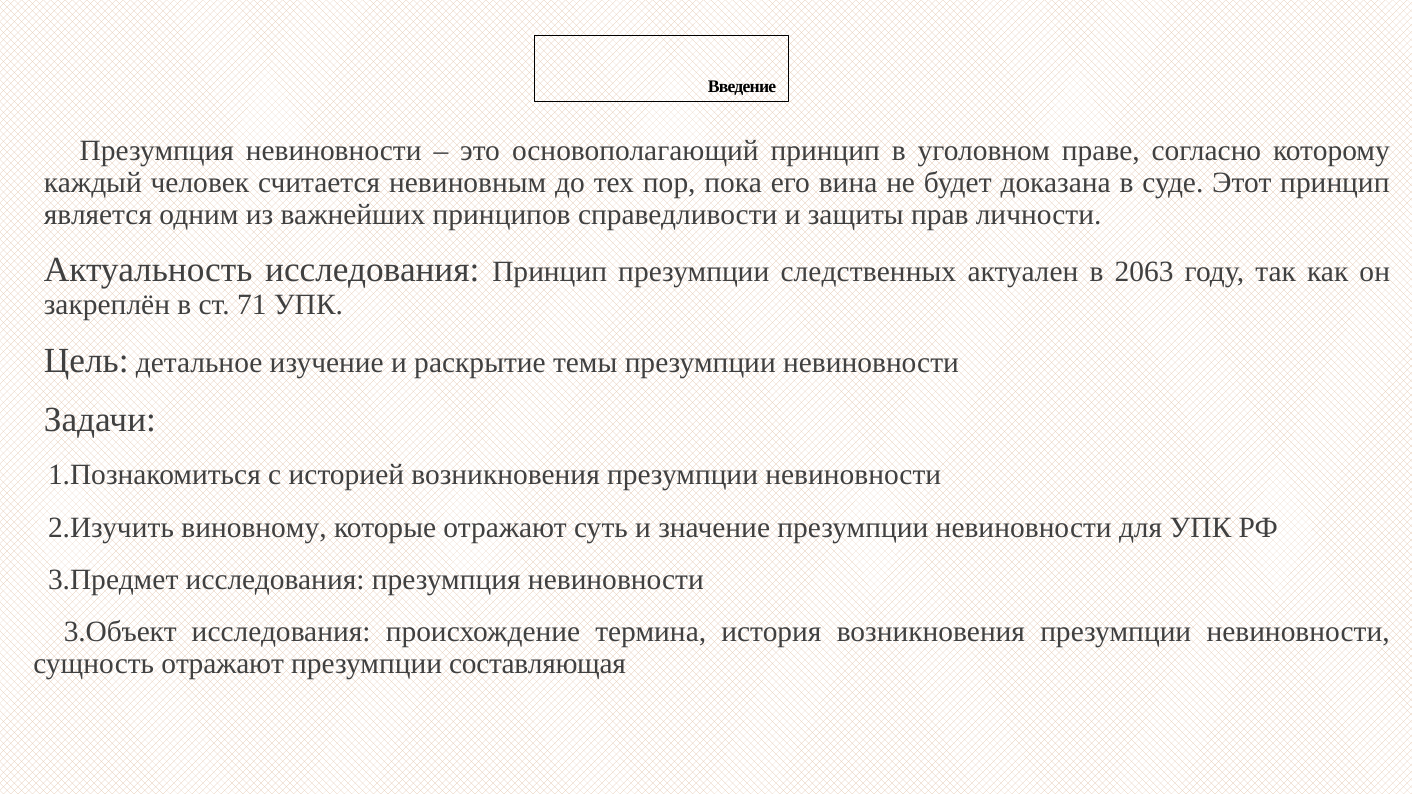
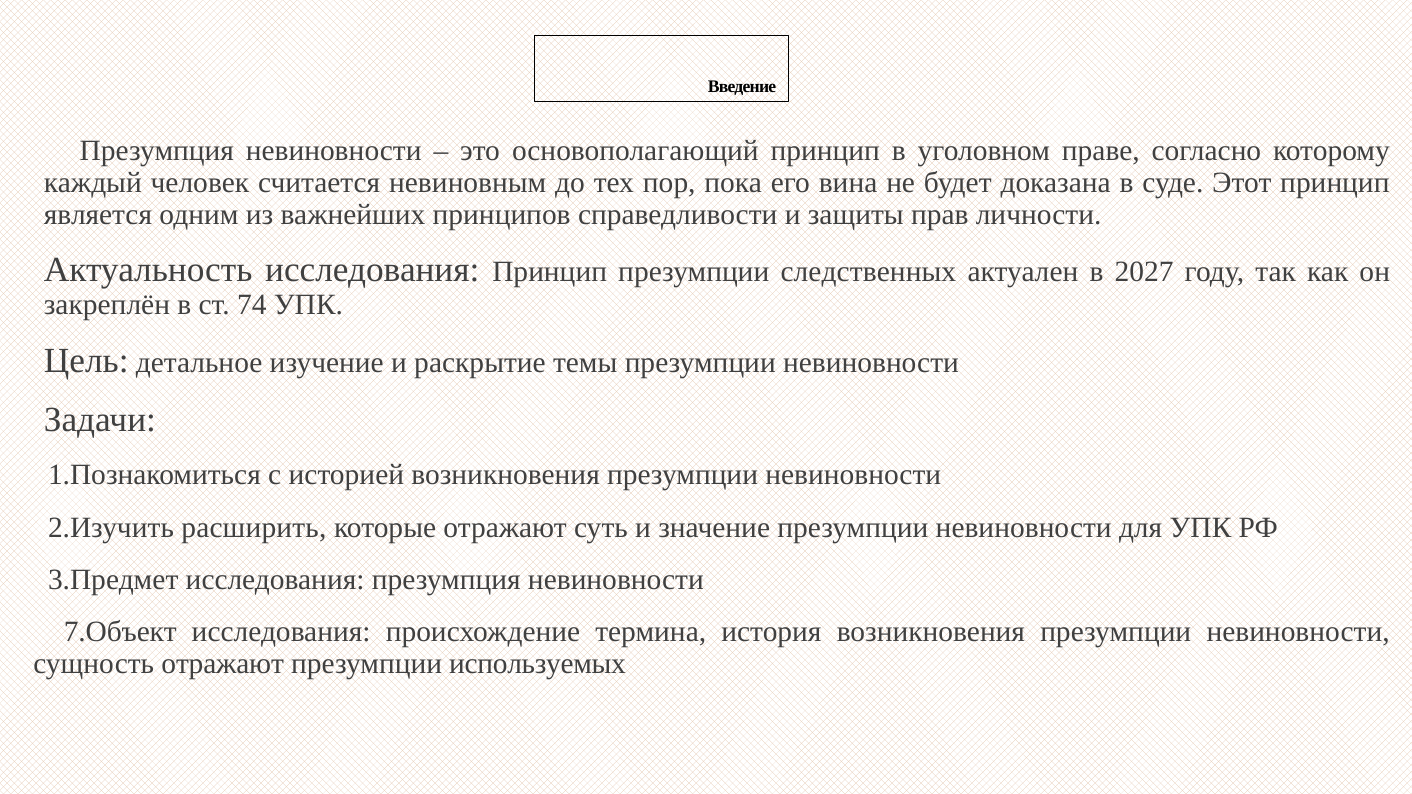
2063: 2063 -> 2027
71: 71 -> 74
виновному: виновному -> расширить
3.Объект: 3.Объект -> 7.Объект
составляющая: составляющая -> используемых
